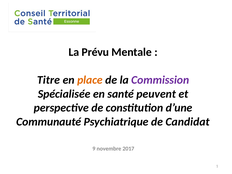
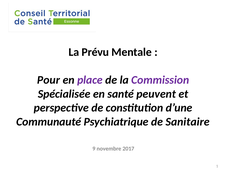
Titre: Titre -> Pour
place colour: orange -> purple
Candidat: Candidat -> Sanitaire
